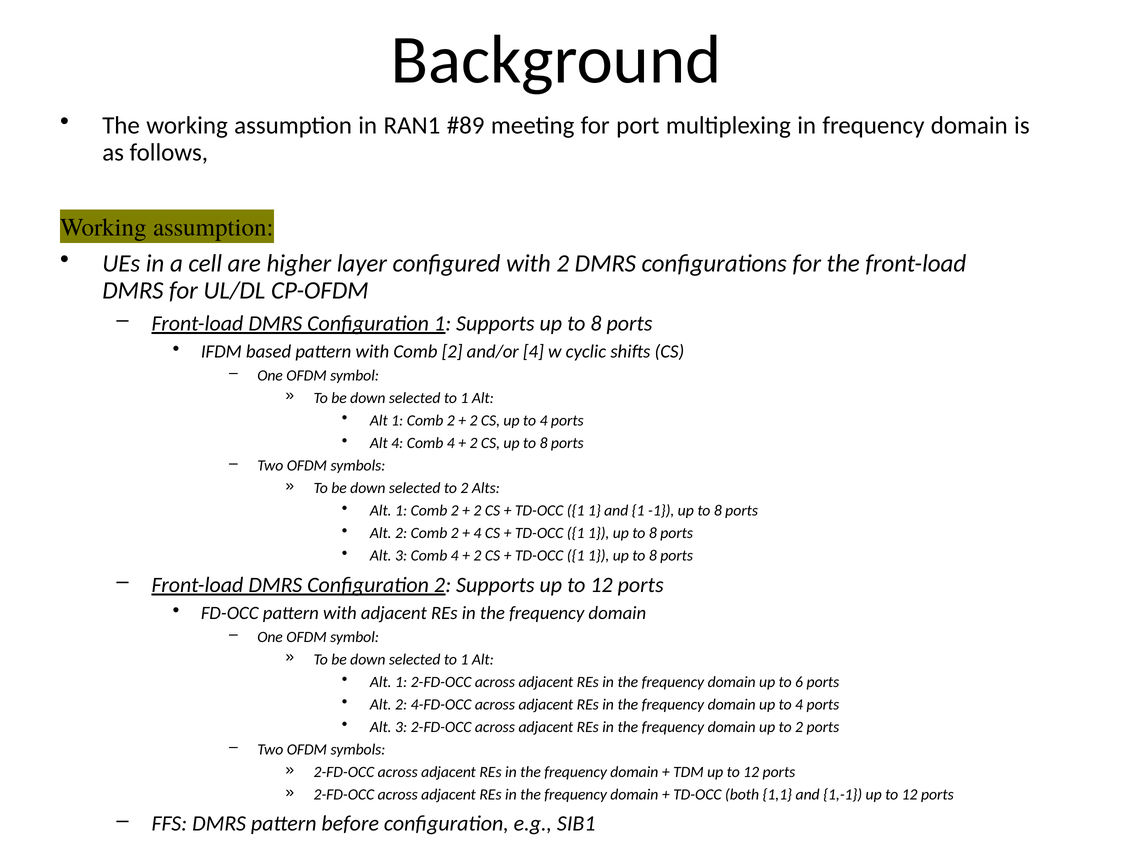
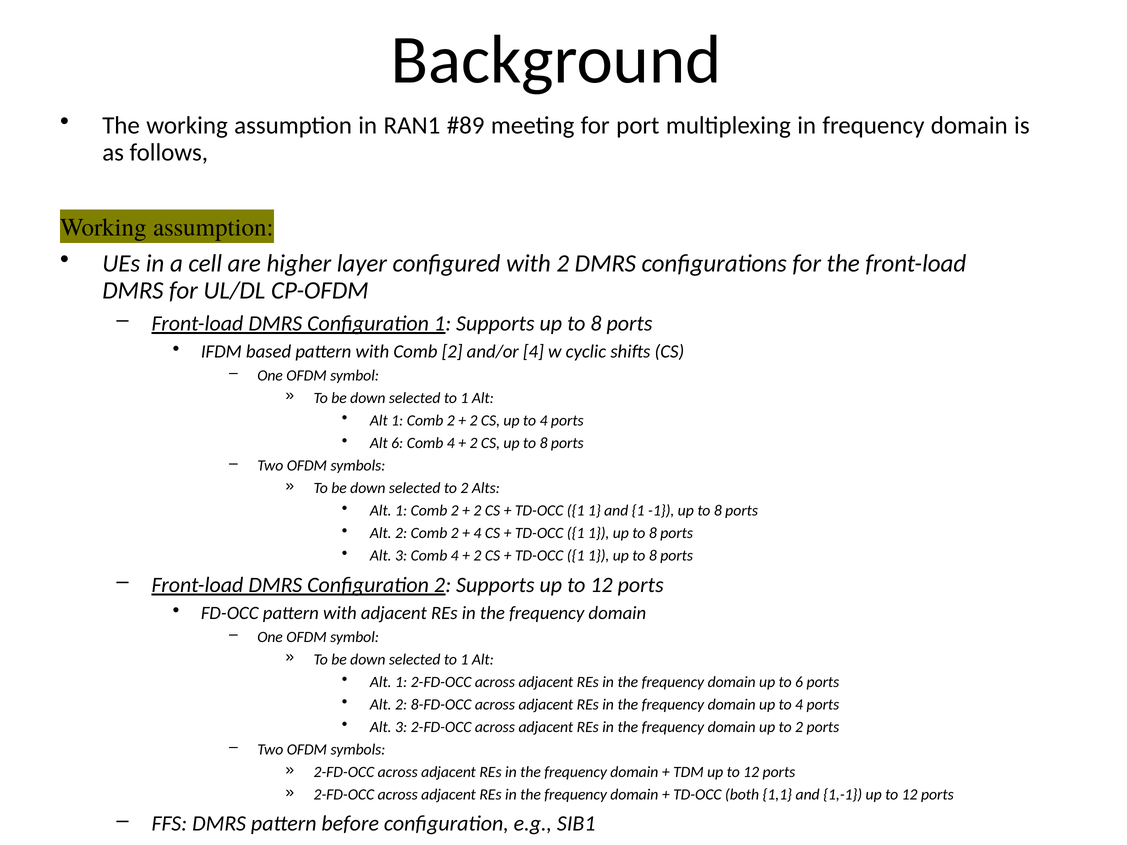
Alt 4: 4 -> 6
4-FD-OCC: 4-FD-OCC -> 8-FD-OCC
